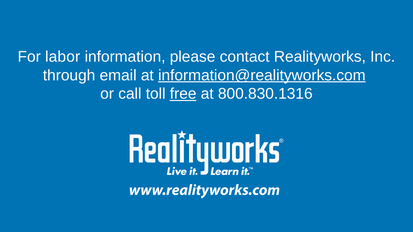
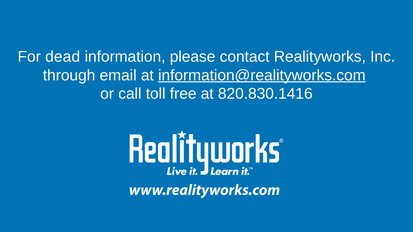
labor: labor -> dead
free underline: present -> none
800.830.1316: 800.830.1316 -> 820.830.1416
